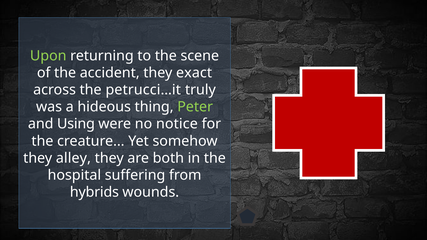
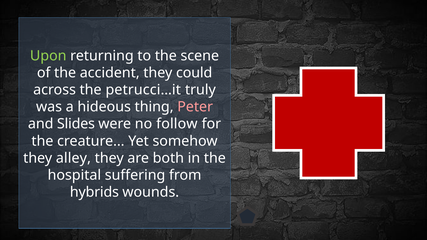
exact: exact -> could
Peter colour: light green -> pink
Using: Using -> Slides
notice: notice -> follow
